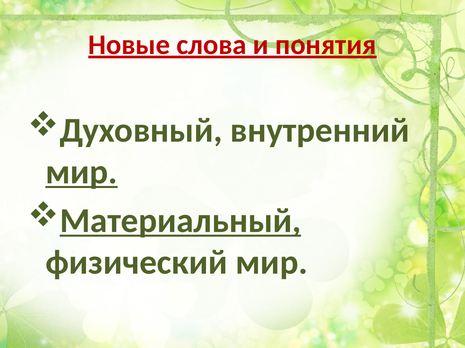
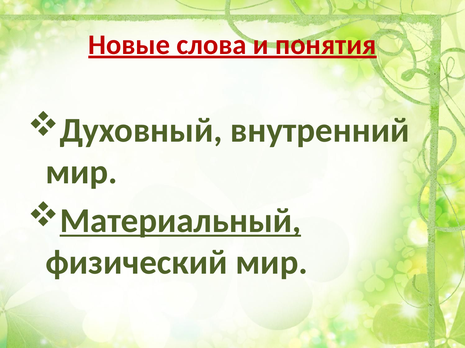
мир at (81, 172) underline: present -> none
